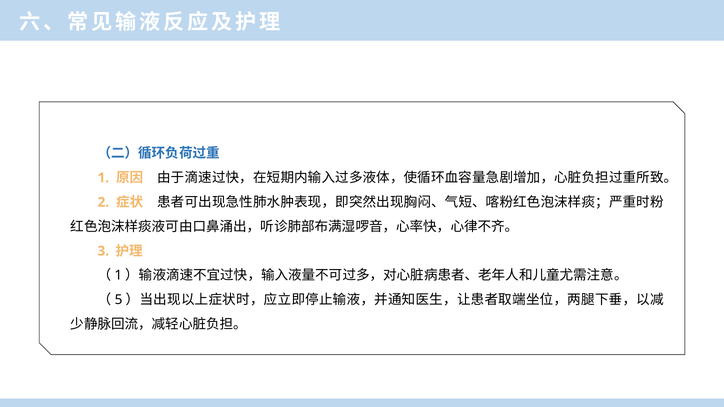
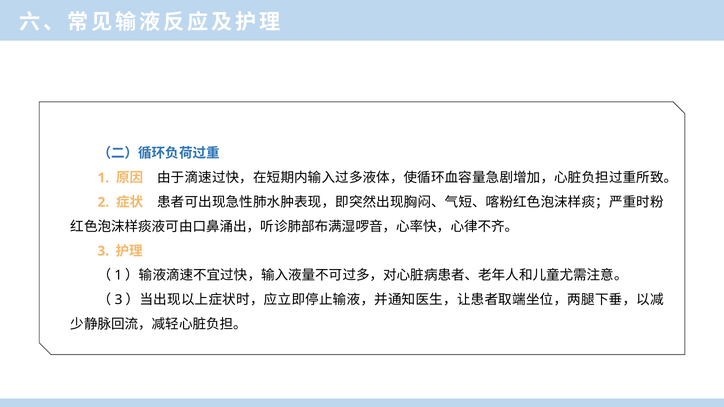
5 at (119, 300): 5 -> 3
